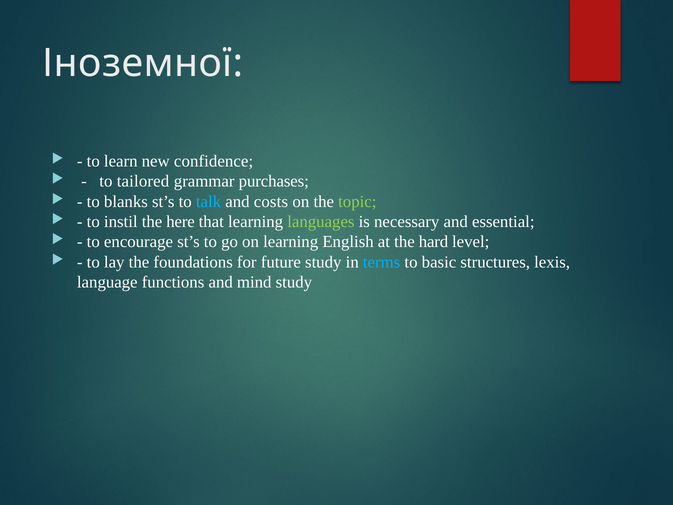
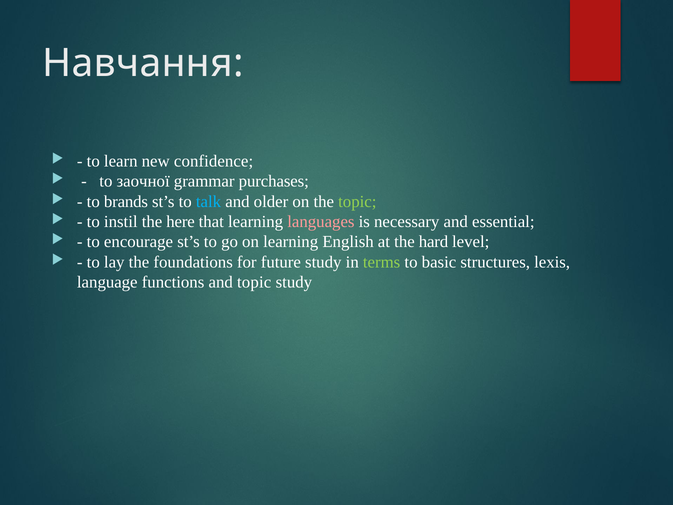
Іноземної: Іноземної -> Навчання
tailored: tailored -> заочної
blanks: blanks -> brands
costs: costs -> older
languages colour: light green -> pink
terms colour: light blue -> light green
and mind: mind -> topic
